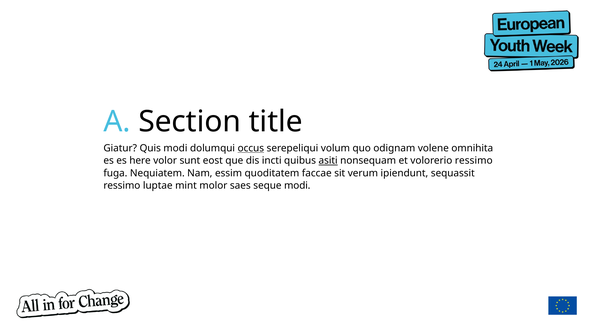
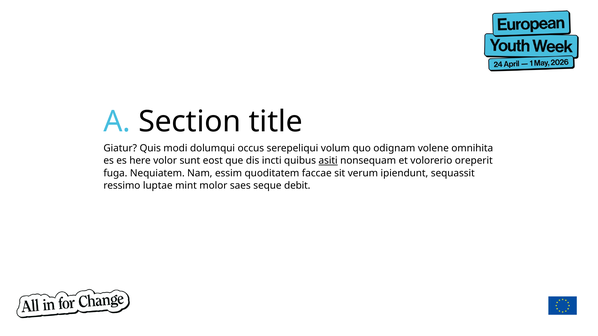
occus underline: present -> none
volorerio ressimo: ressimo -> oreperit
seque modi: modi -> debit
